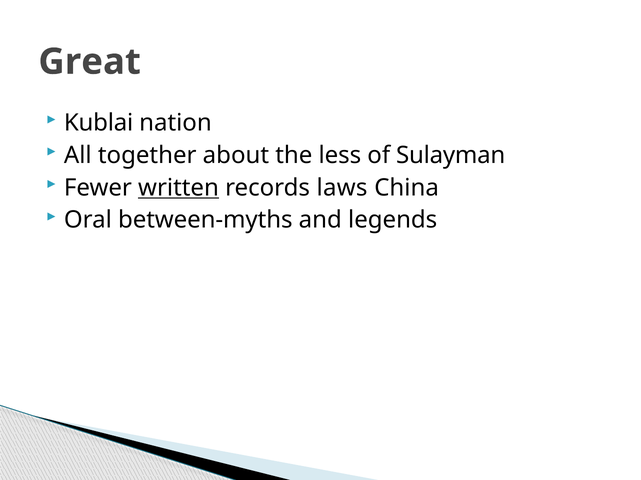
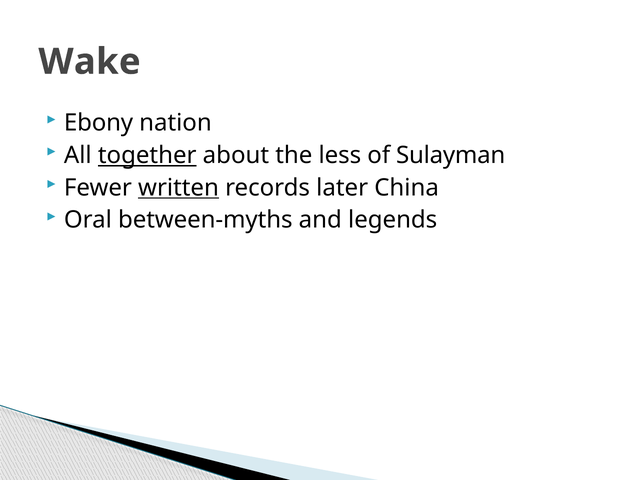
Great: Great -> Wake
Kublai: Kublai -> Ebony
together underline: none -> present
laws: laws -> later
